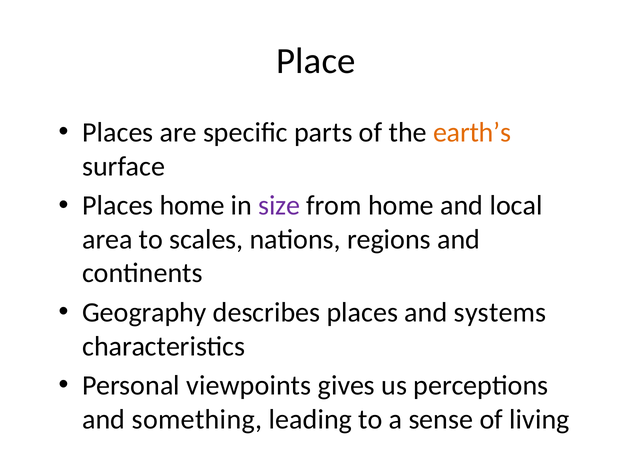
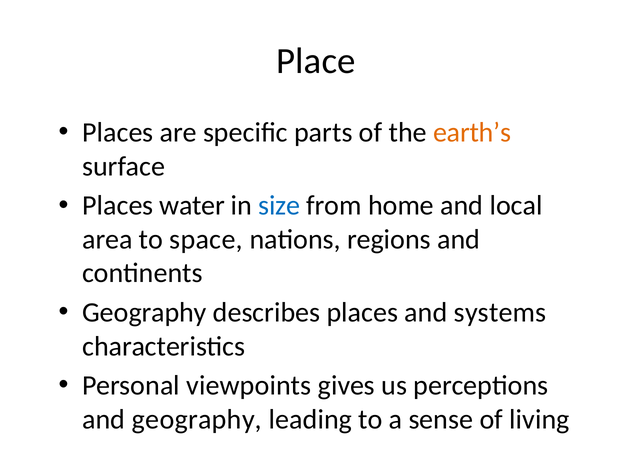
Places home: home -> water
size colour: purple -> blue
scales: scales -> space
and something: something -> geography
